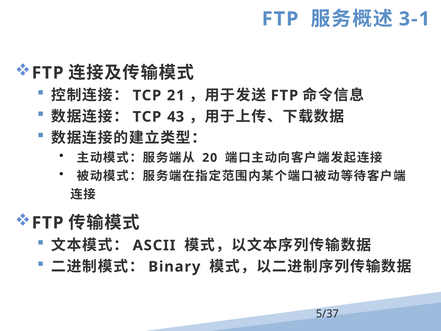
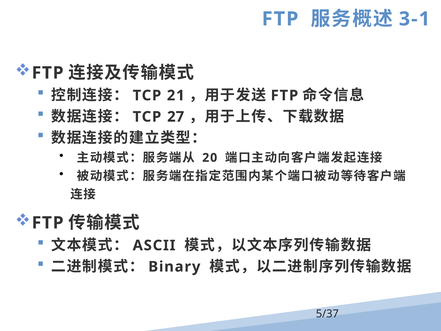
43: 43 -> 27
